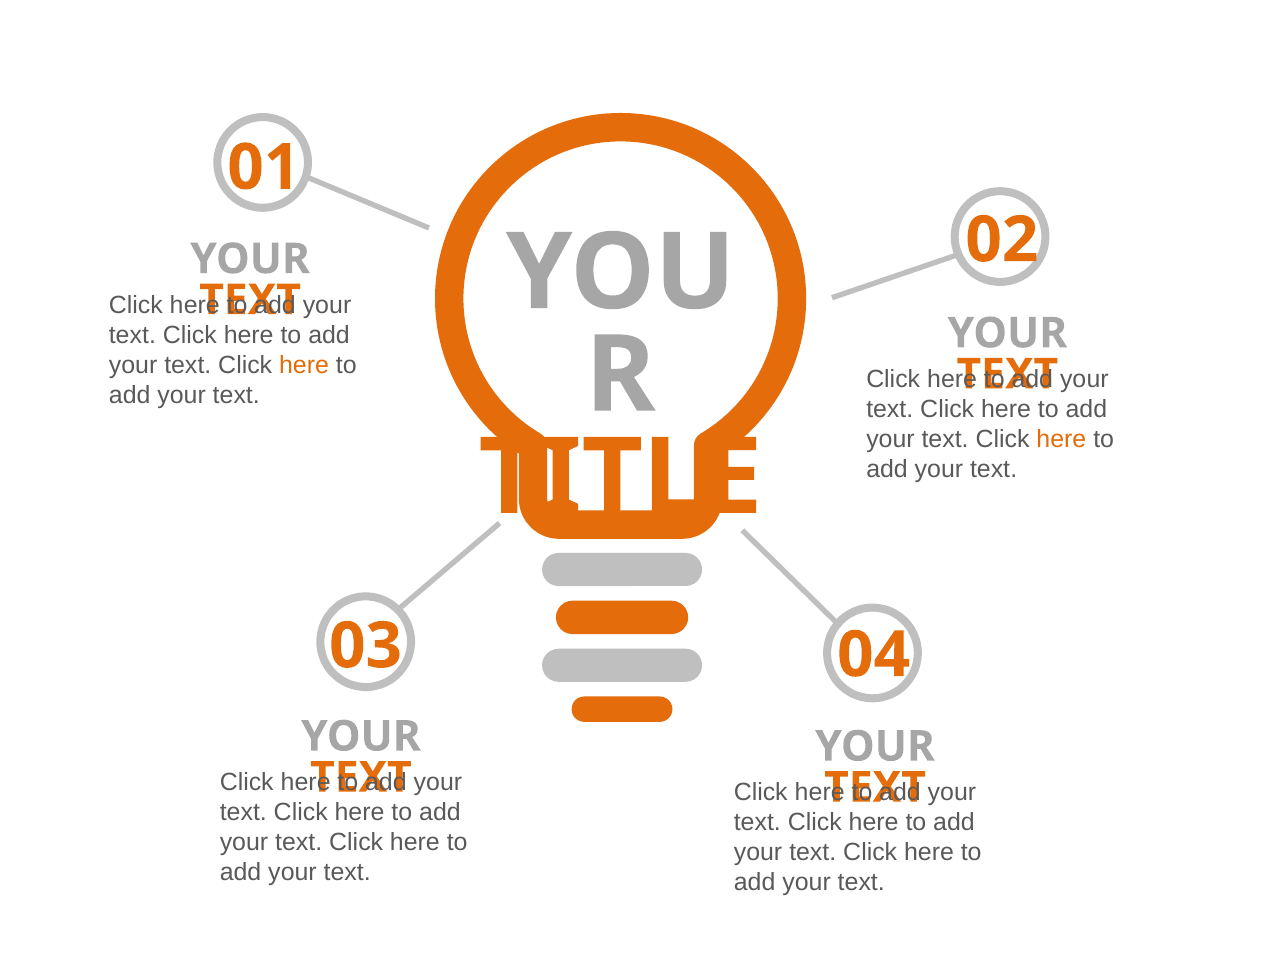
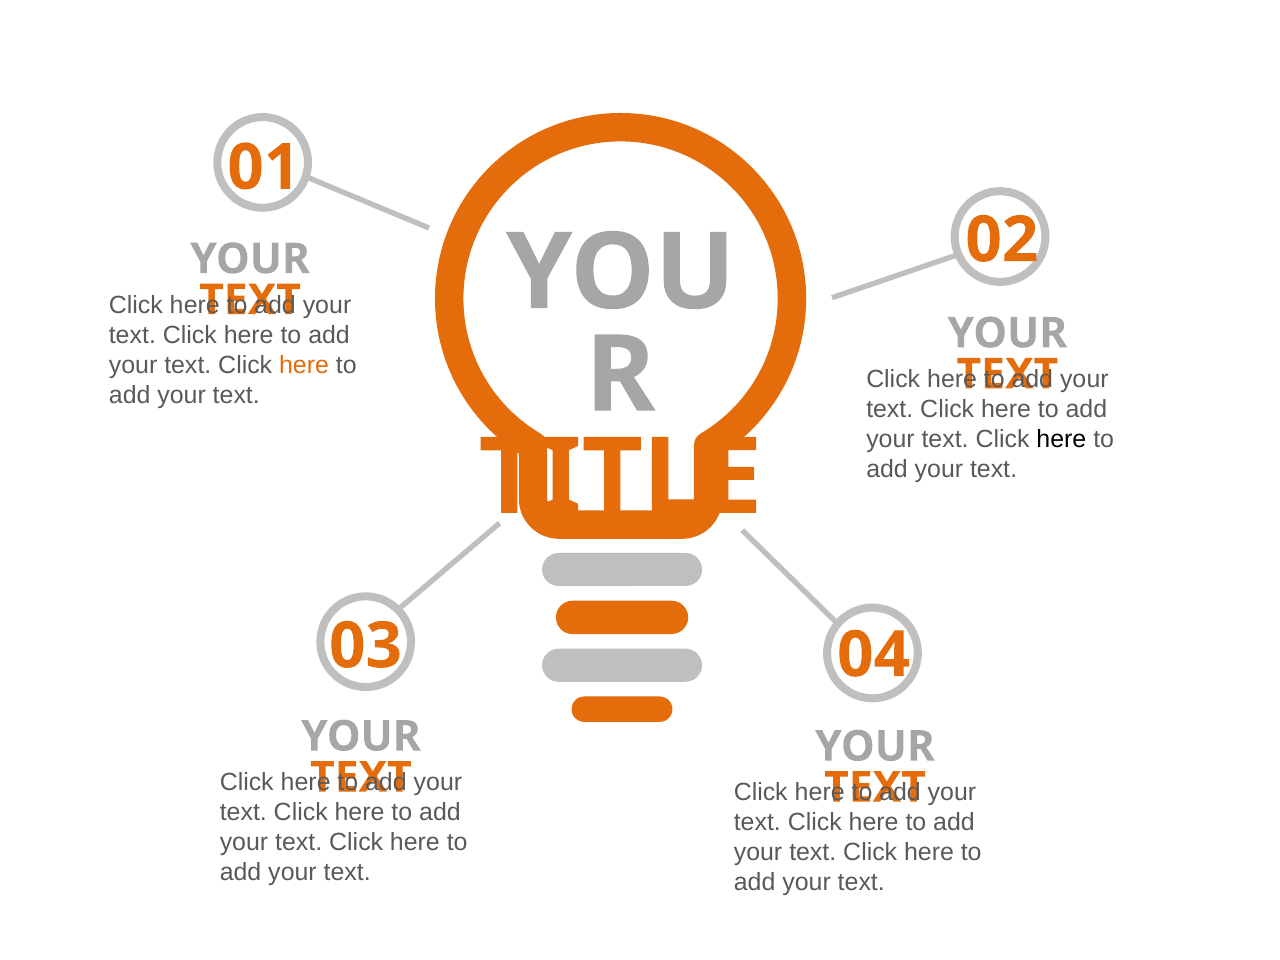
here at (1061, 439) colour: orange -> black
